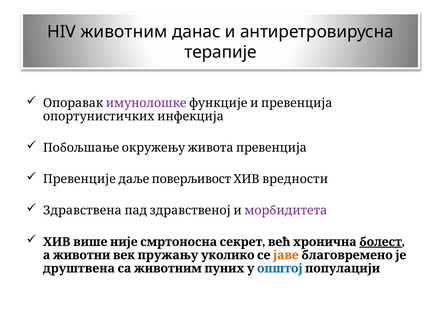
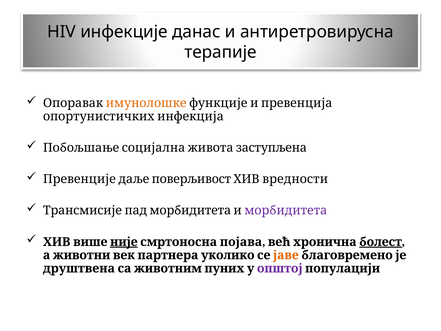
HIV животним: животним -> инфекције
имунолошке colour: purple -> orange
окружењу: окружењу -> социјална
живота превенција: превенција -> заступљена
Здравствена: Здравствена -> Трансмисије
пад здравственој: здравственој -> морбидитета
није underline: none -> present
секрет: секрет -> појава
пружању: пружању -> партнера
општој colour: blue -> purple
